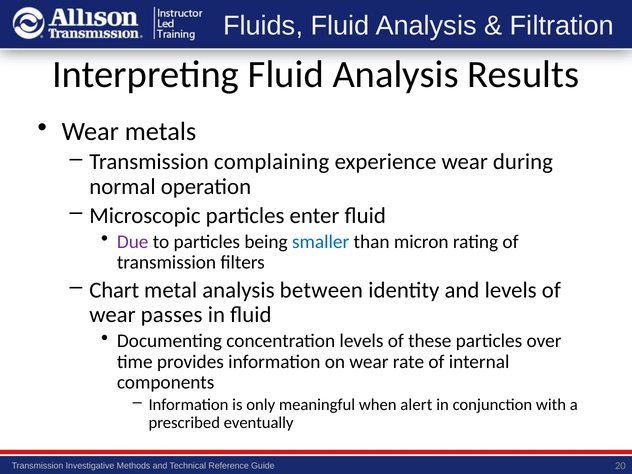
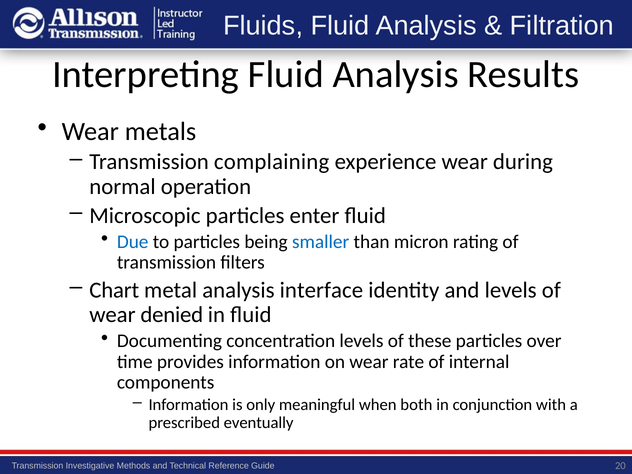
Due colour: purple -> blue
between: between -> interface
passes: passes -> denied
alert: alert -> both
